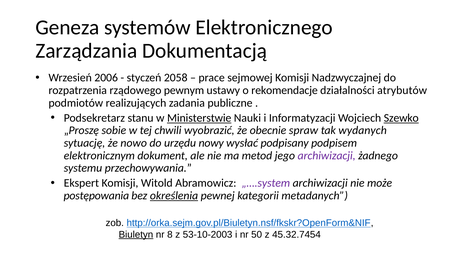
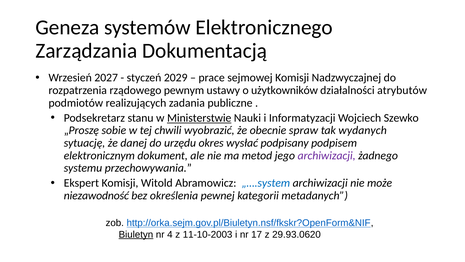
2006: 2006 -> 2027
2058: 2058 -> 2029
rekomendacje: rekomendacje -> użytkowników
Szewko underline: present -> none
nowo: nowo -> danej
nowy: nowy -> okres
„….system colour: purple -> blue
postępowania: postępowania -> niezawodność
określenia underline: present -> none
8: 8 -> 4
53-10-2003: 53-10-2003 -> 11-10-2003
50: 50 -> 17
45.32.7454: 45.32.7454 -> 29.93.0620
